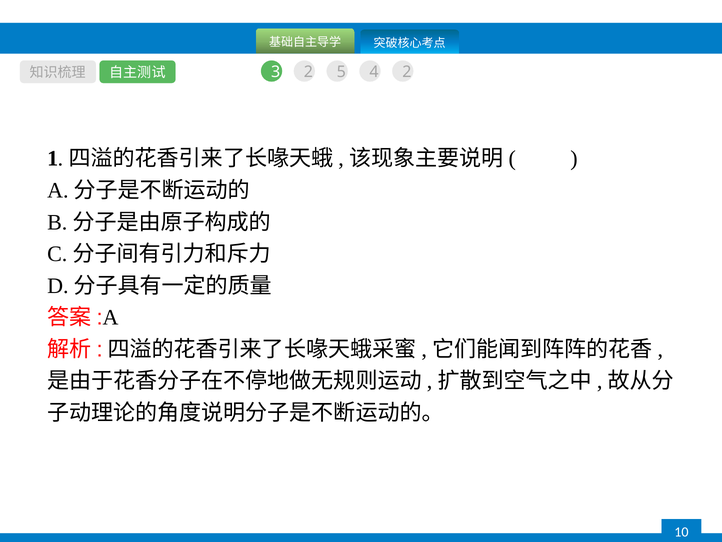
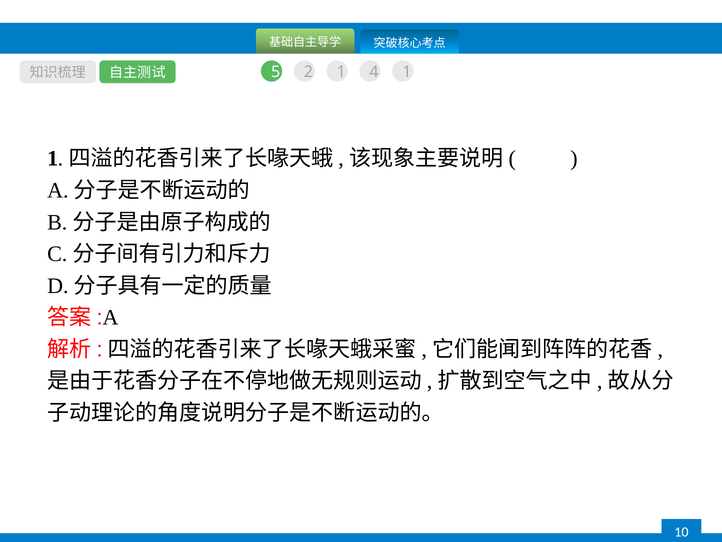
3: 3 -> 5
2 5: 5 -> 1
4 2: 2 -> 1
